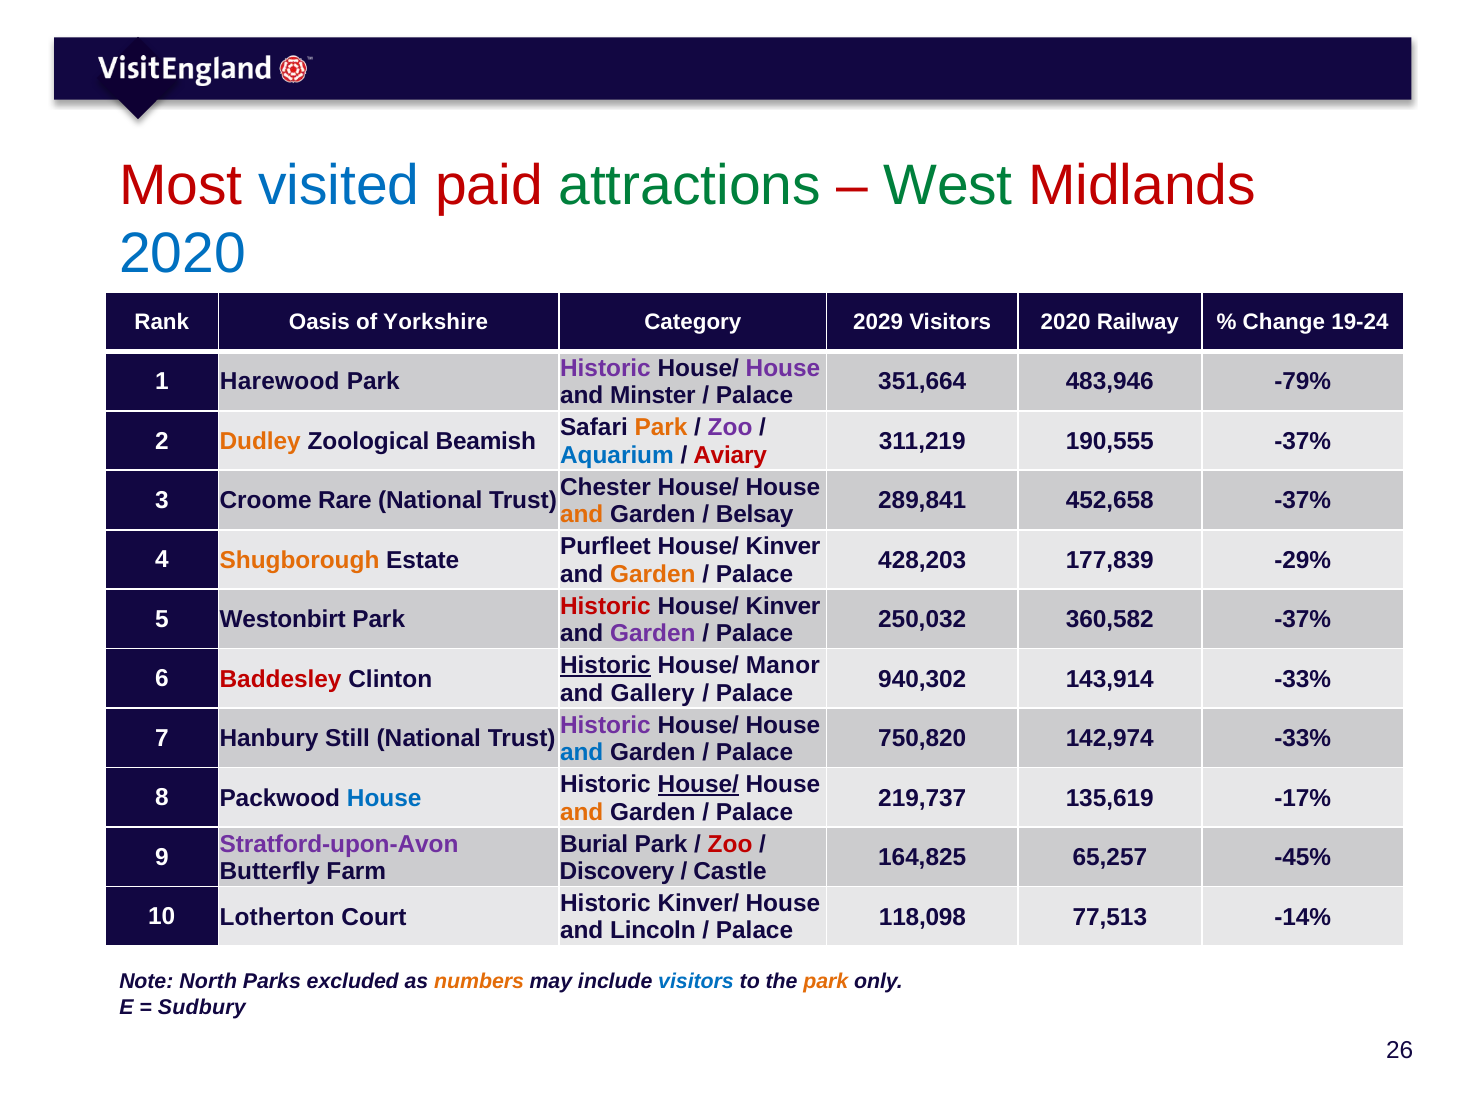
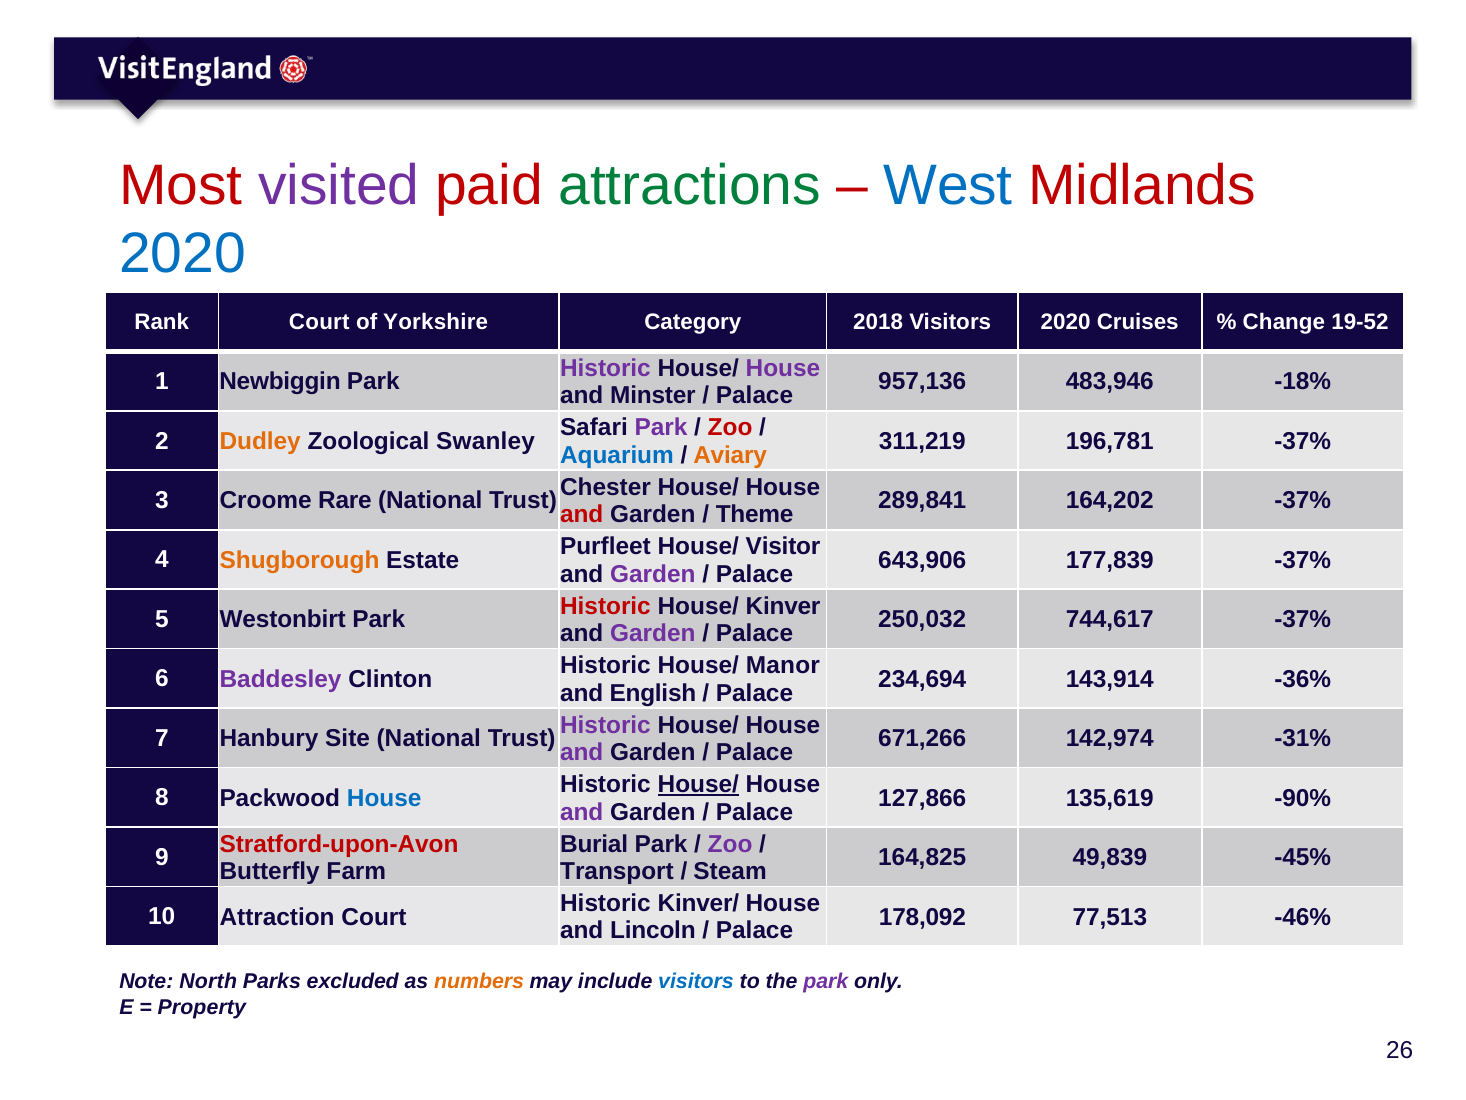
visited colour: blue -> purple
West colour: green -> blue
Oasis at (319, 322): Oasis -> Court
2029: 2029 -> 2018
Railway: Railway -> Cruises
19-24: 19-24 -> 19-52
Harewood: Harewood -> Newbiggin
351,664: 351,664 -> 957,136
-79%: -79% -> -18%
Park at (661, 428) colour: orange -> purple
Zoo at (730, 428) colour: purple -> red
Beamish: Beamish -> Swanley
190,555: 190,555 -> 196,781
Aviary colour: red -> orange
452,658: 452,658 -> 164,202
and at (582, 514) colour: orange -> red
Belsay: Belsay -> Theme
Kinver at (783, 546): Kinver -> Visitor
428,203: 428,203 -> 643,906
177,839 -29%: -29% -> -37%
Garden at (653, 574) colour: orange -> purple
360,582: 360,582 -> 744,617
Historic at (605, 665) underline: present -> none
Baddesley colour: red -> purple
940,302: 940,302 -> 234,694
143,914 -33%: -33% -> -36%
Gallery: Gallery -> English
Still: Still -> Site
750,820: 750,820 -> 671,266
142,974 -33%: -33% -> -31%
and at (582, 752) colour: blue -> purple
219,737: 219,737 -> 127,866
-17%: -17% -> -90%
and at (582, 812) colour: orange -> purple
Stratford-upon-Avon colour: purple -> red
Zoo at (730, 844) colour: red -> purple
65,257: 65,257 -> 49,839
Discovery: Discovery -> Transport
Castle: Castle -> Steam
Lotherton: Lotherton -> Attraction
118,098: 118,098 -> 178,092
-14%: -14% -> -46%
park at (826, 981) colour: orange -> purple
Sudbury: Sudbury -> Property
